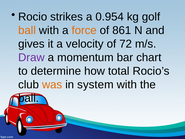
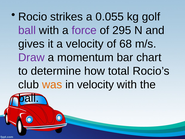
0.954: 0.954 -> 0.055
ball at (27, 30) colour: orange -> purple
force colour: orange -> purple
861: 861 -> 295
72: 72 -> 68
in system: system -> velocity
